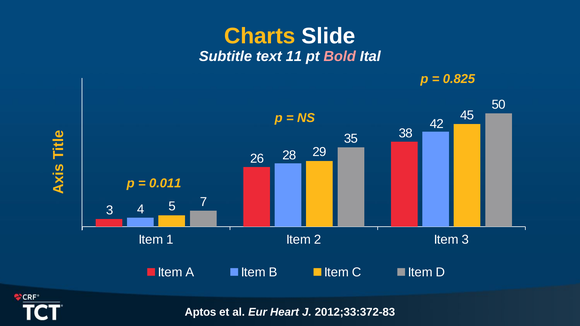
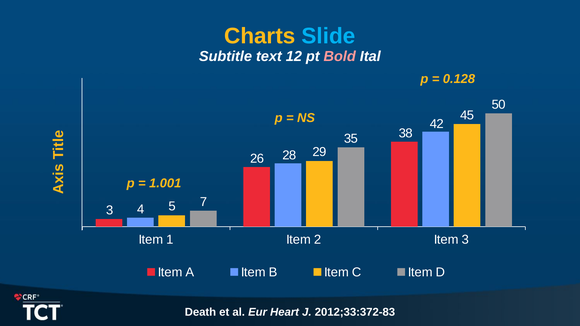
Slide colour: white -> light blue
11: 11 -> 12
0.825: 0.825 -> 0.128
0.011: 0.011 -> 1.001
Aptos: Aptos -> Death
